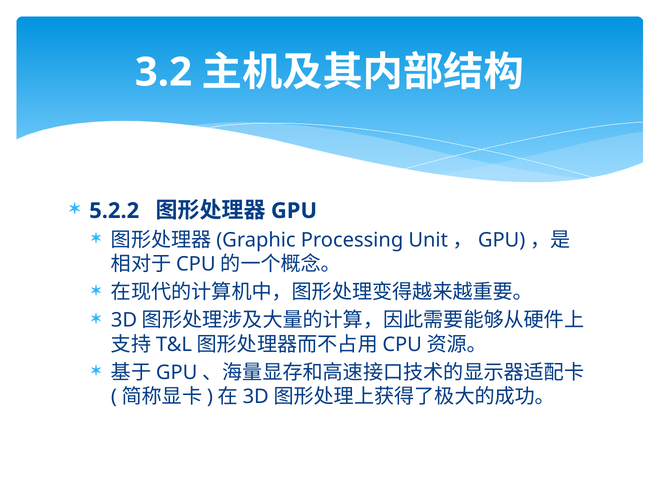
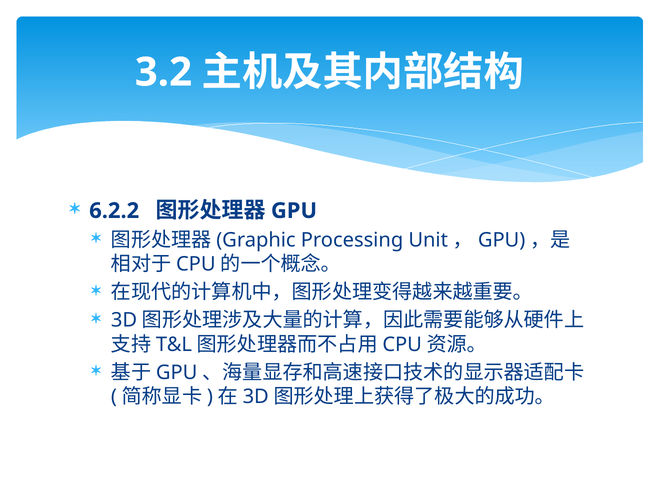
5.2.2: 5.2.2 -> 6.2.2
